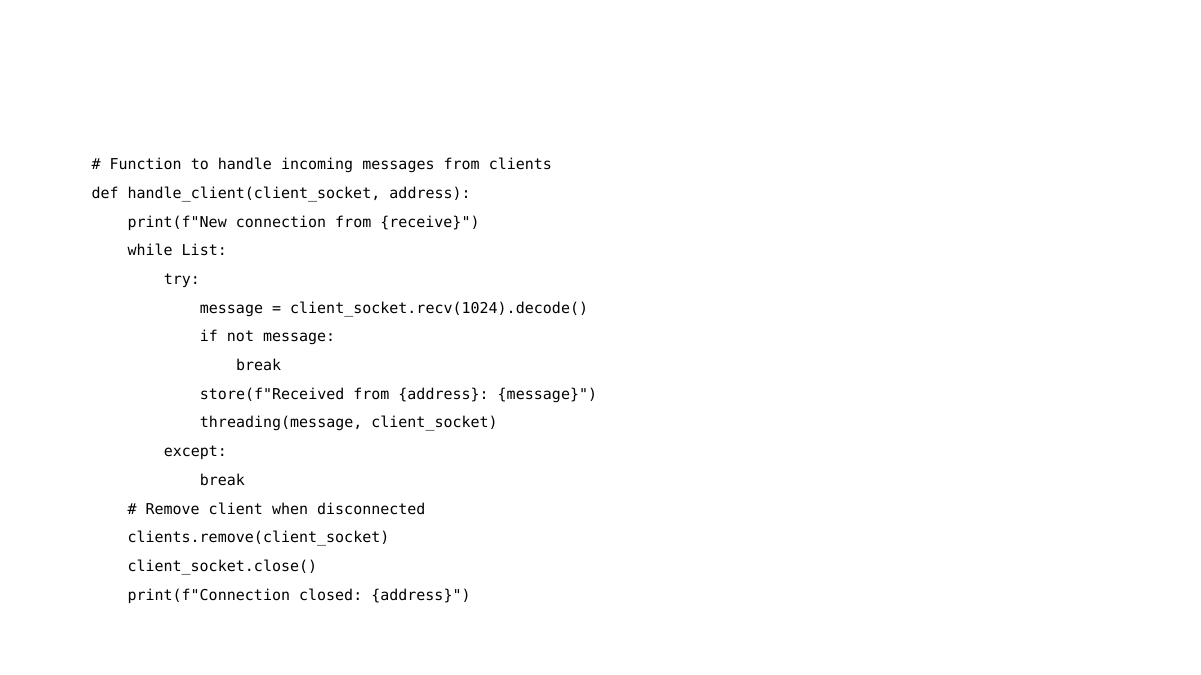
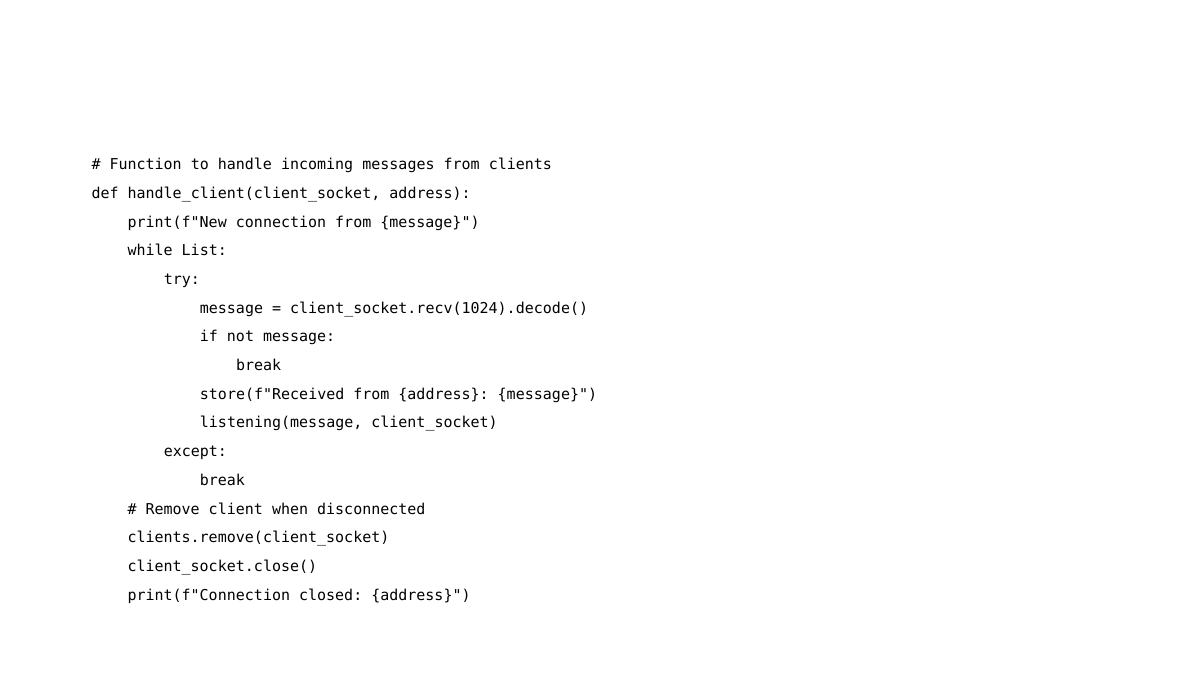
from receive: receive -> message
threading(message: threading(message -> listening(message
